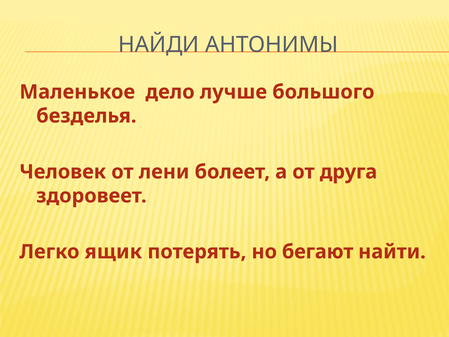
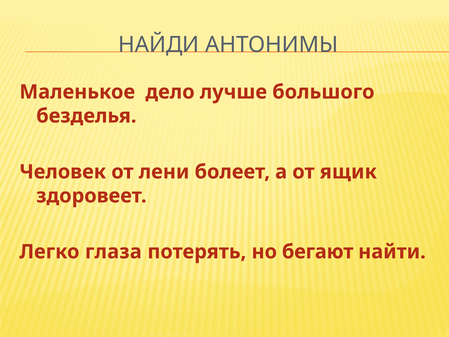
друга: друга -> ящик
ящик: ящик -> глаза
